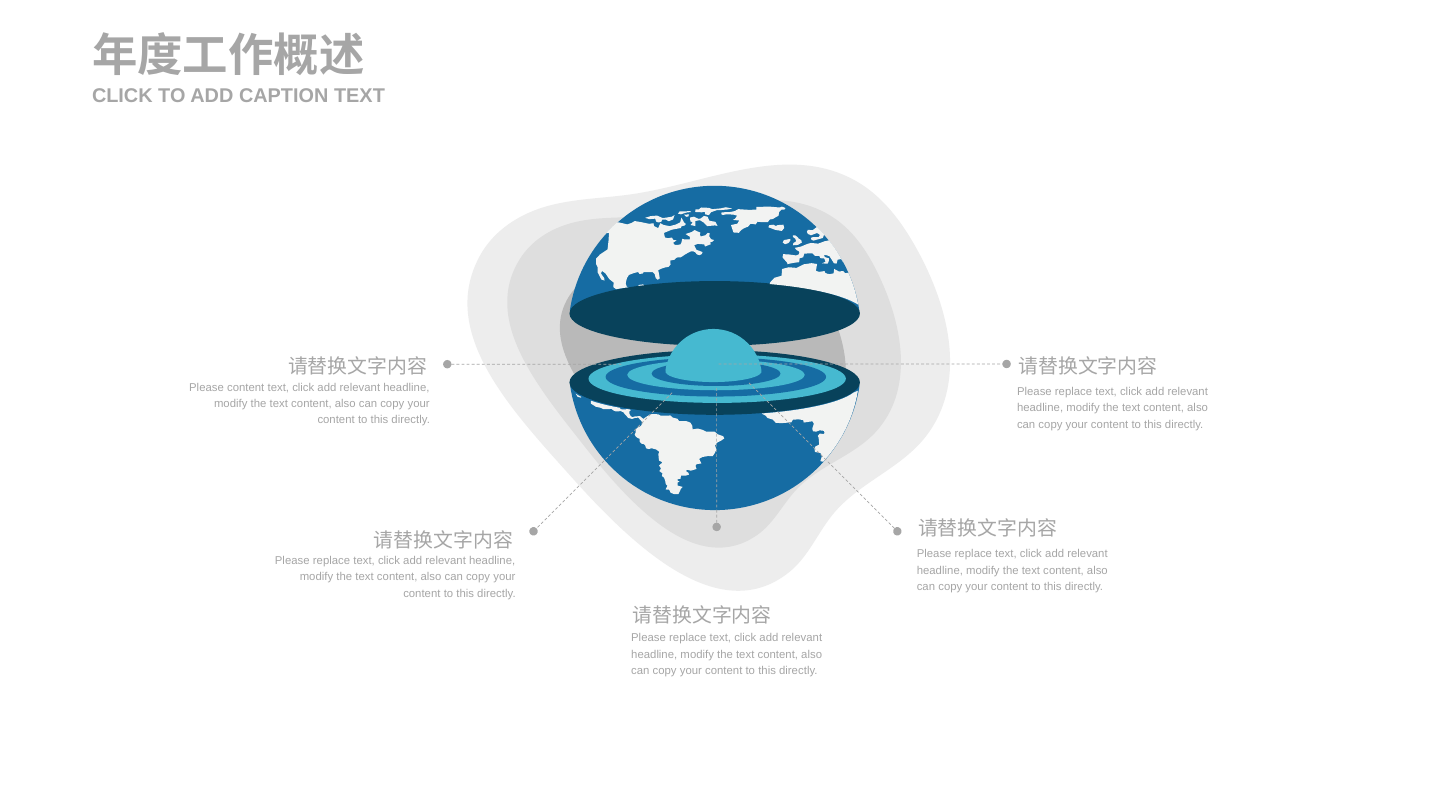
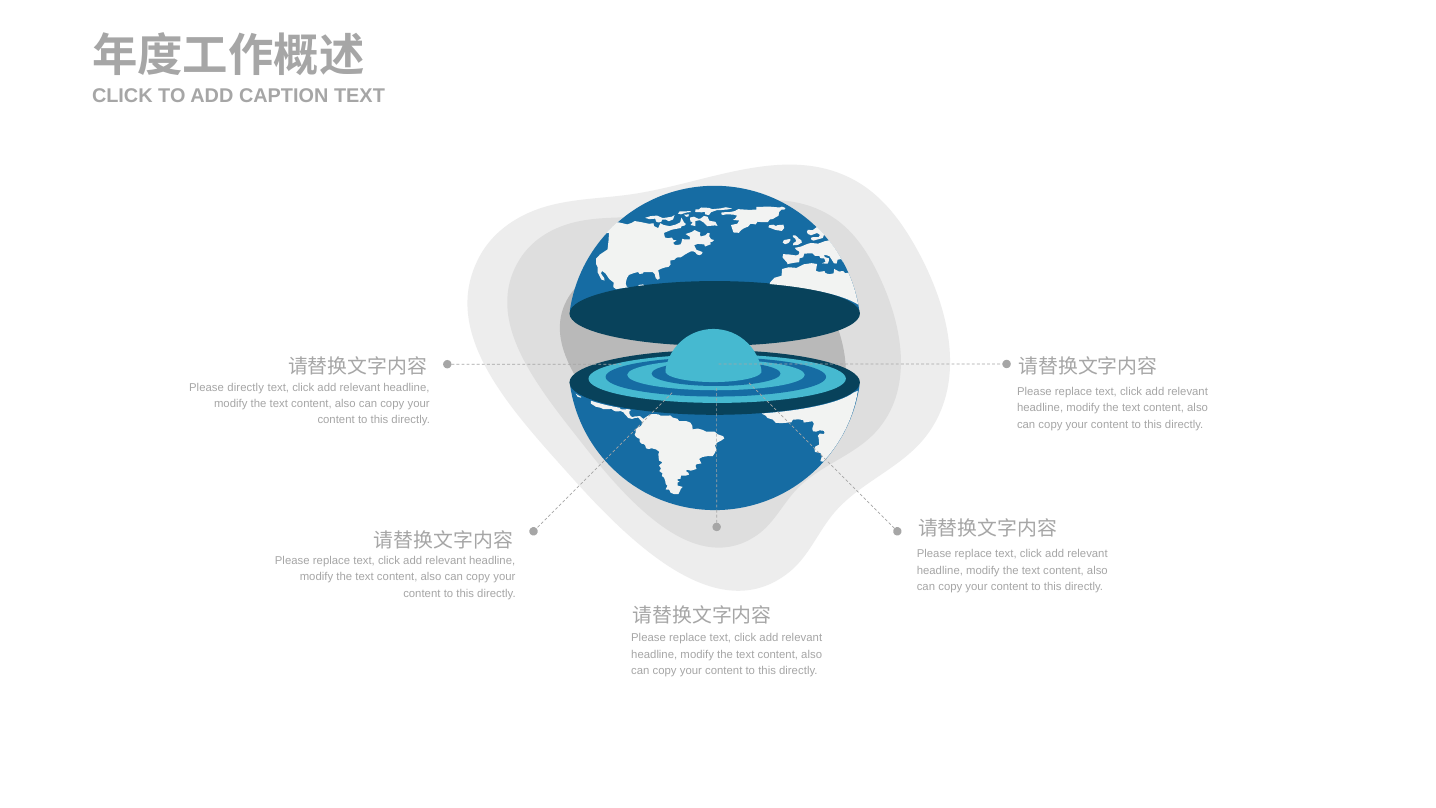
Please content: content -> directly
